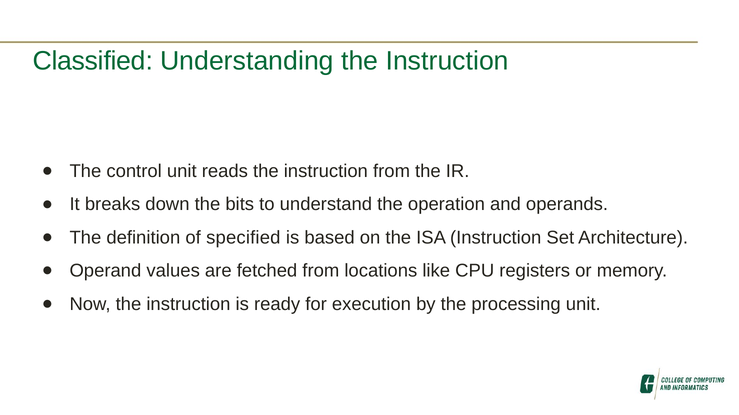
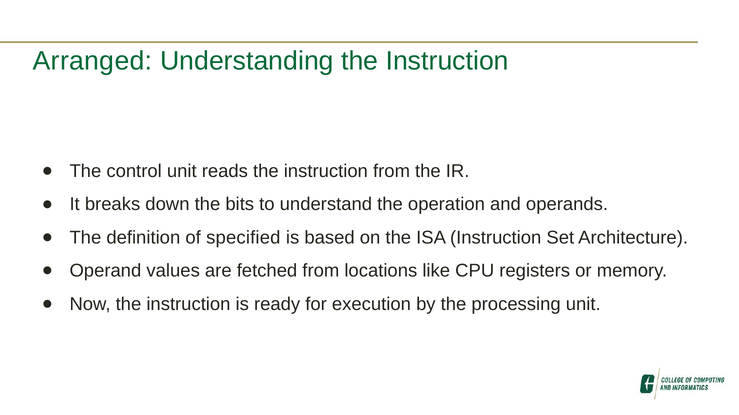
Classified: Classified -> Arranged
